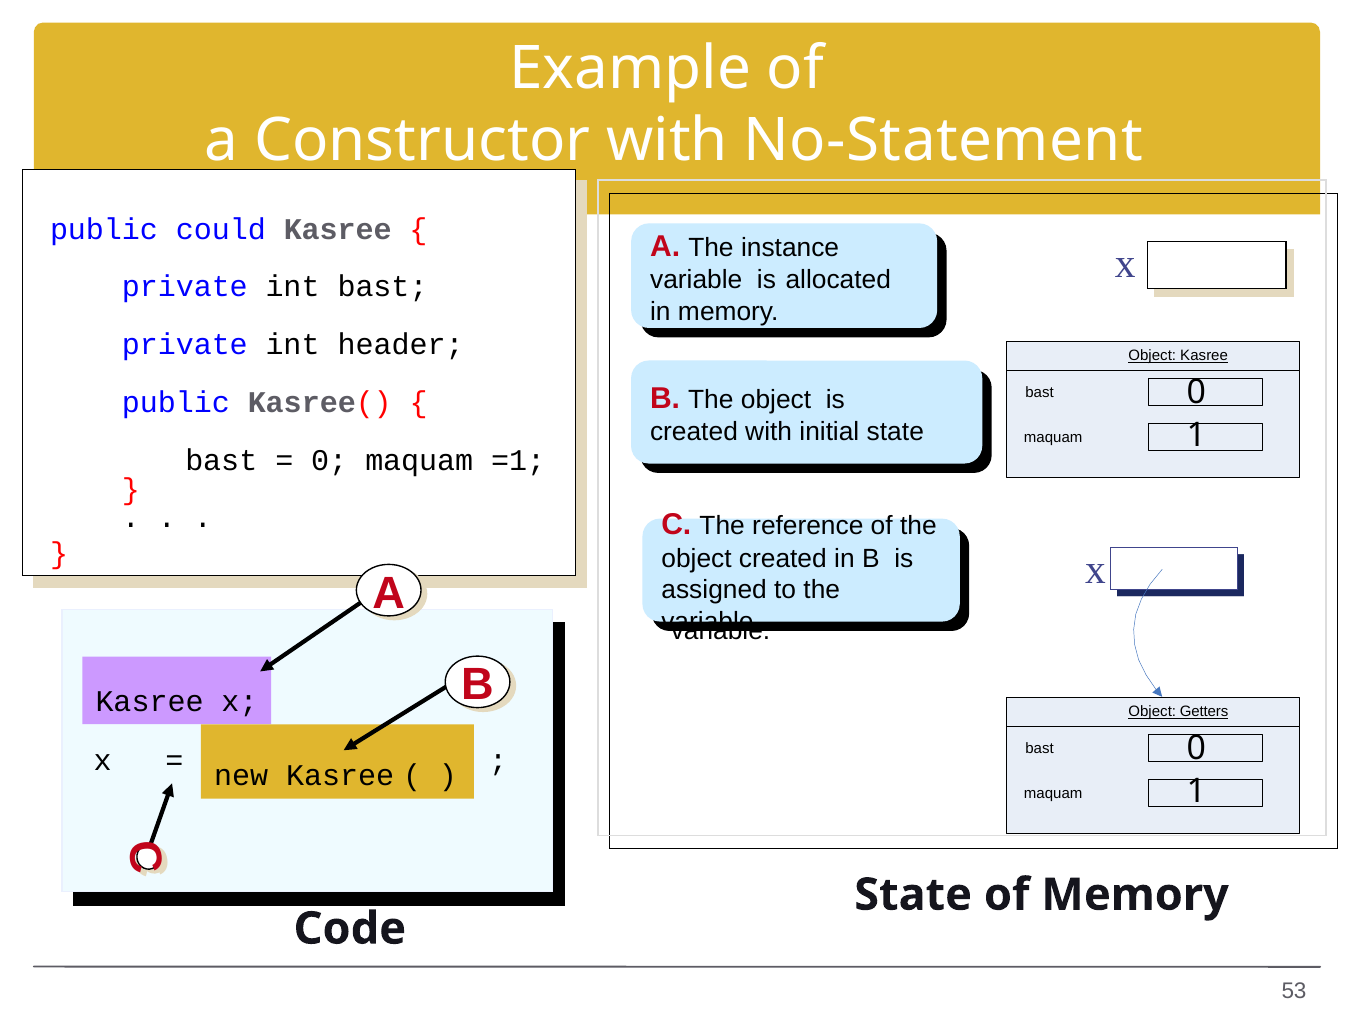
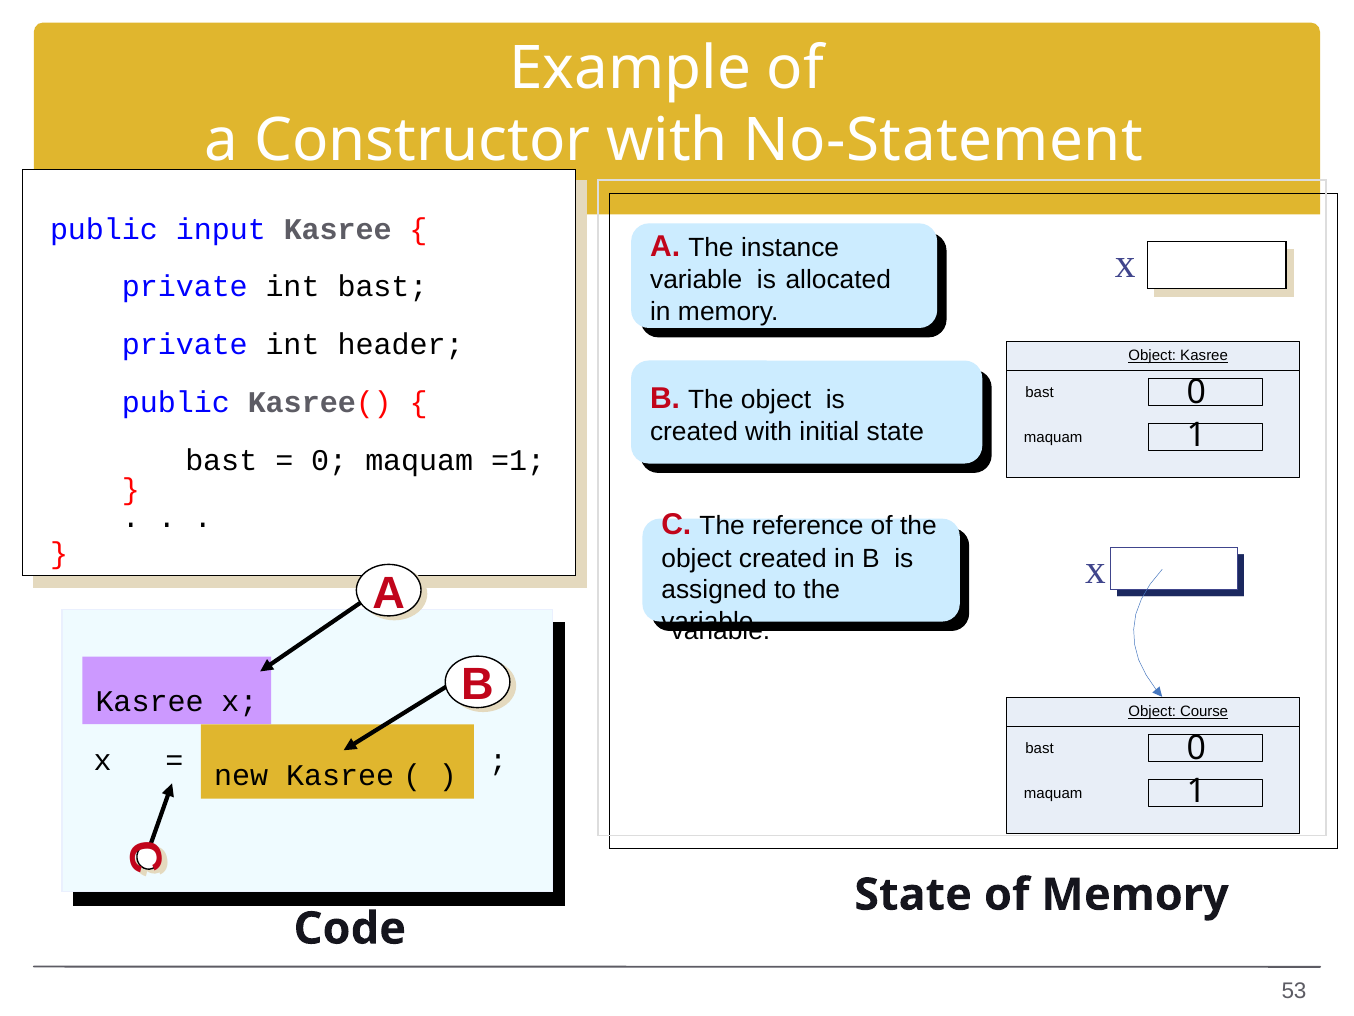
could: could -> input
Getters: Getters -> Course
